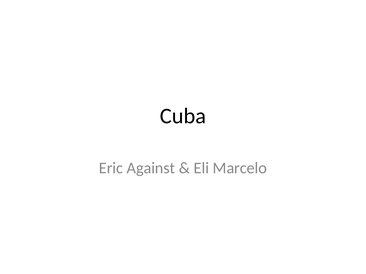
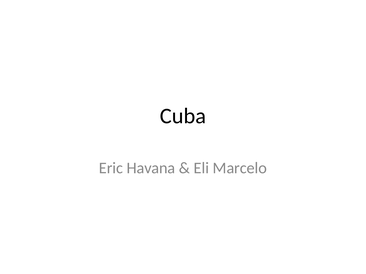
Against: Against -> Havana
